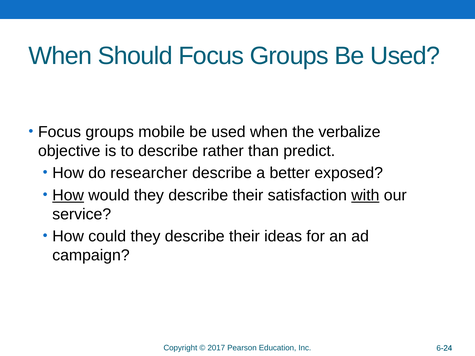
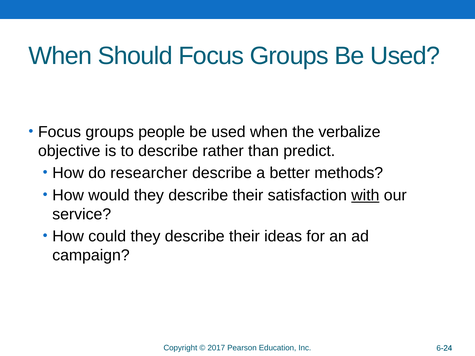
mobile: mobile -> people
exposed: exposed -> methods
How at (68, 195) underline: present -> none
